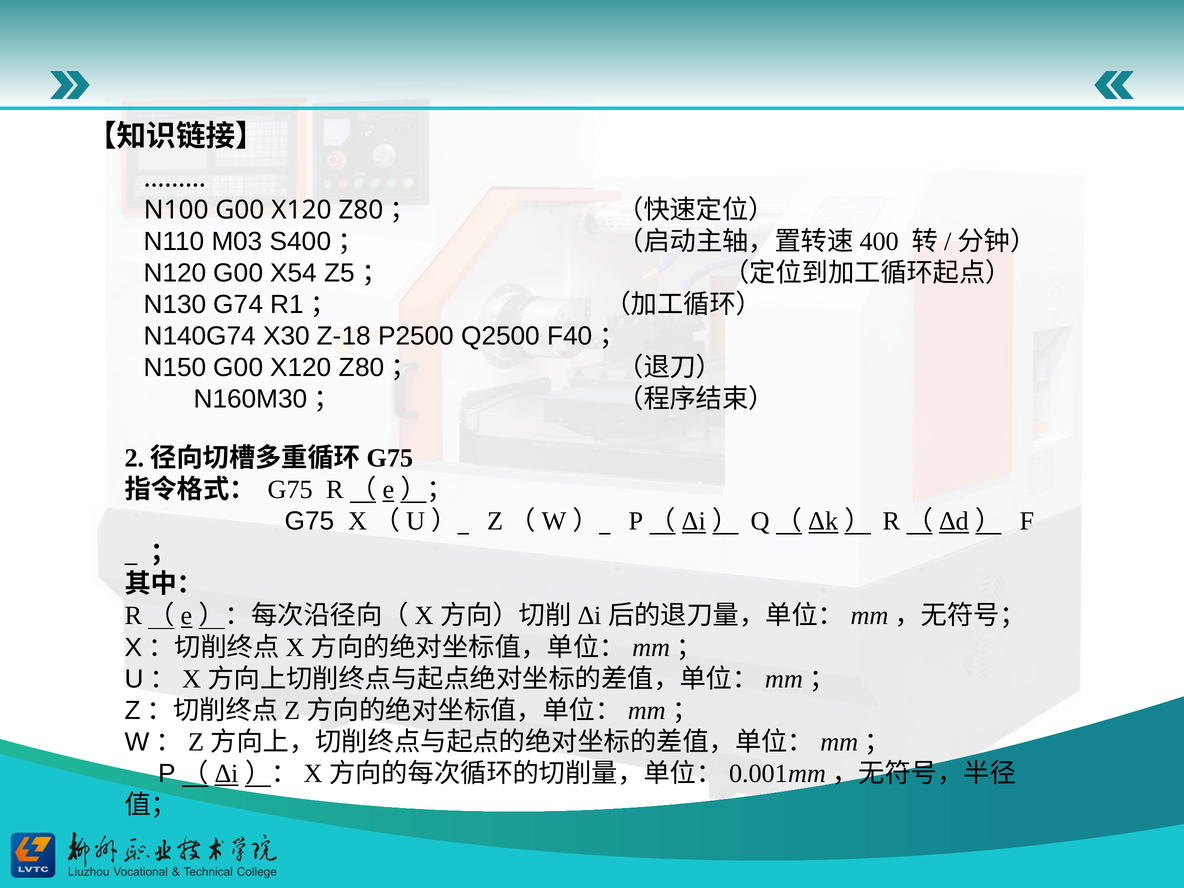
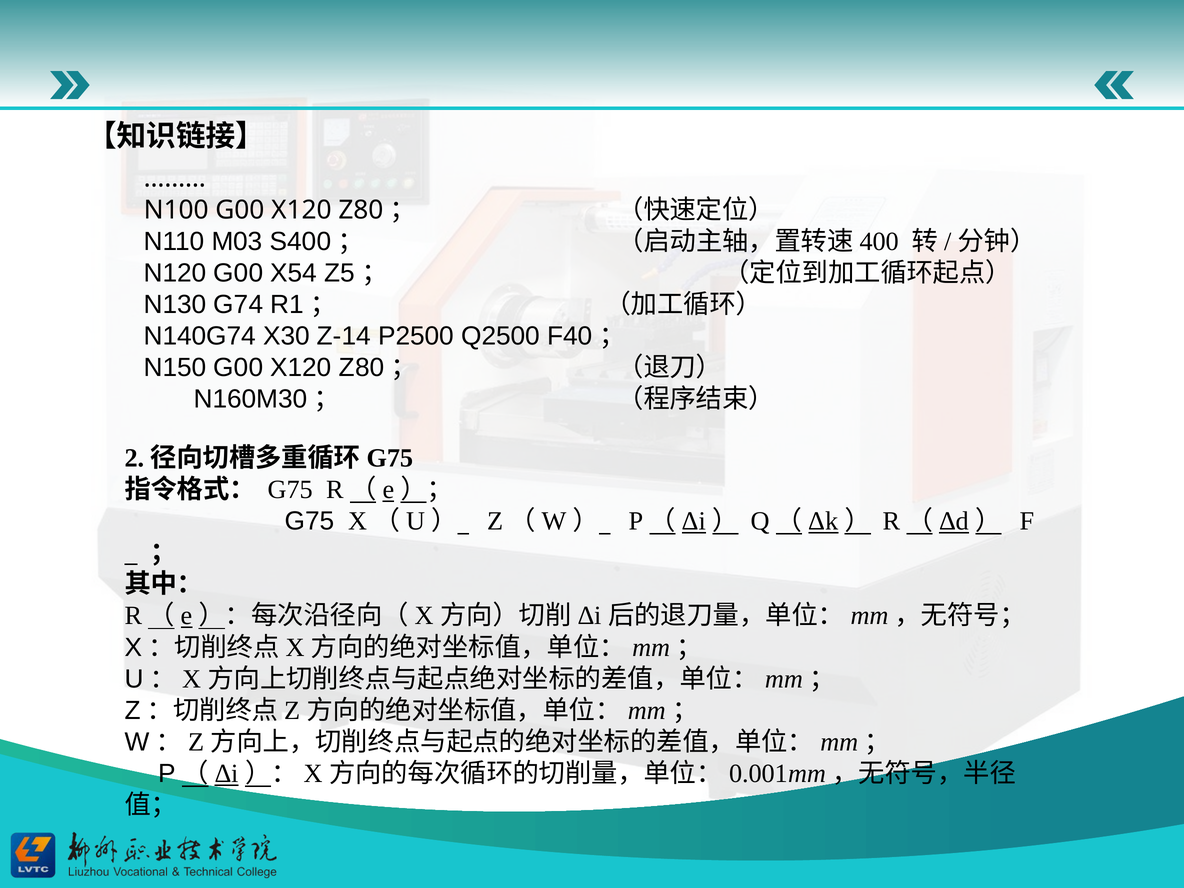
Z-18: Z-18 -> Z-14
